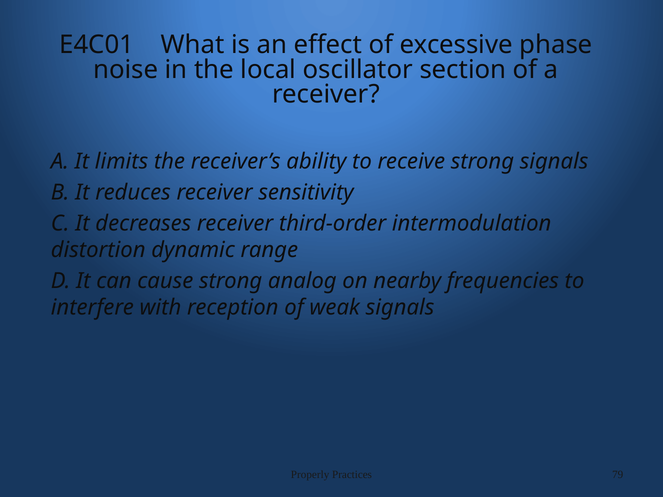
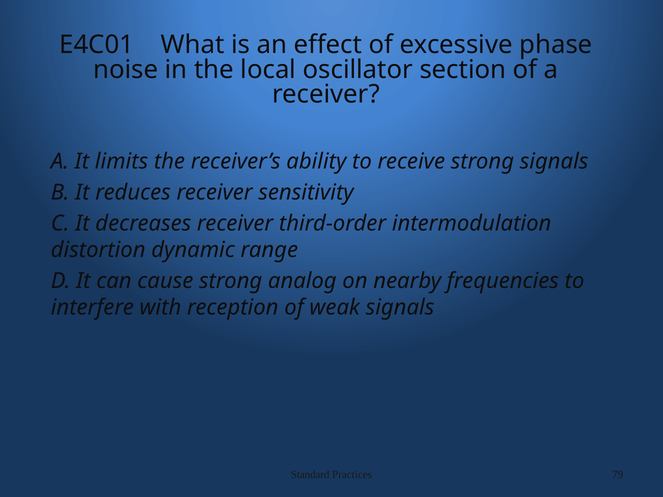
Properly: Properly -> Standard
